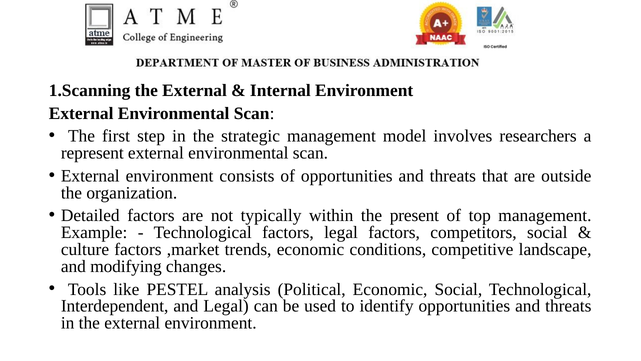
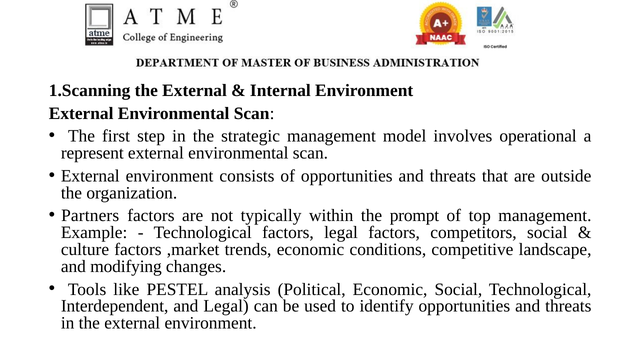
researchers: researchers -> operational
Detailed: Detailed -> Partners
present: present -> prompt
